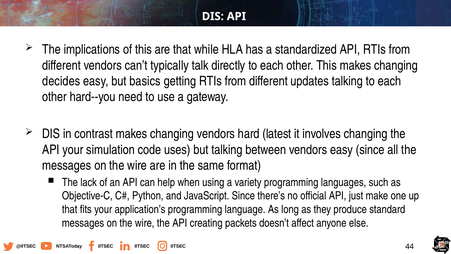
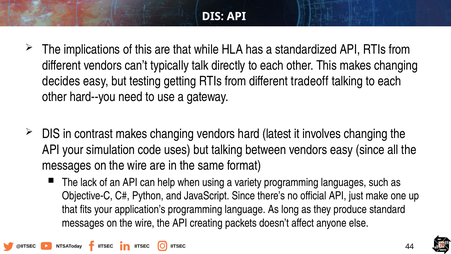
basics: basics -> testing
updates: updates -> tradeoff
